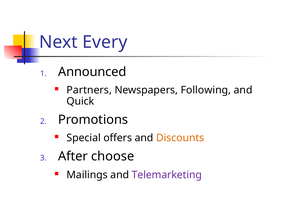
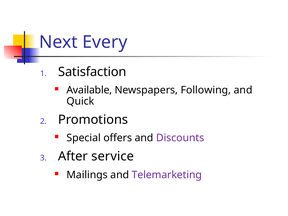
Announced: Announced -> Satisfaction
Partners: Partners -> Available
Discounts colour: orange -> purple
choose: choose -> service
